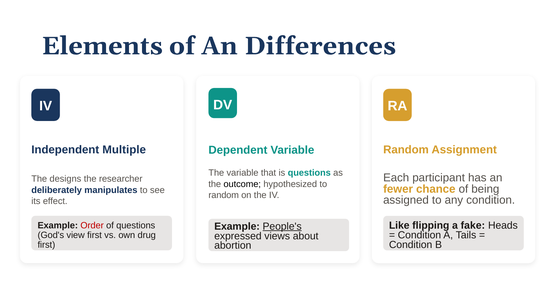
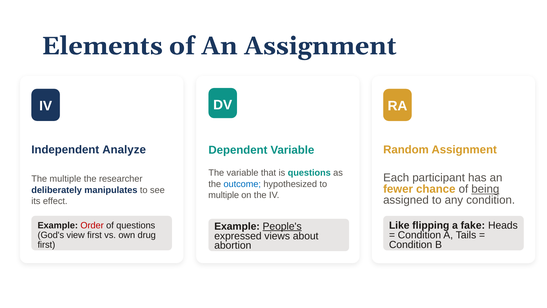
An Differences: Differences -> Assignment
Multiple: Multiple -> Analyze
The designs: designs -> multiple
outcome colour: black -> blue
being underline: none -> present
random at (224, 195): random -> multiple
